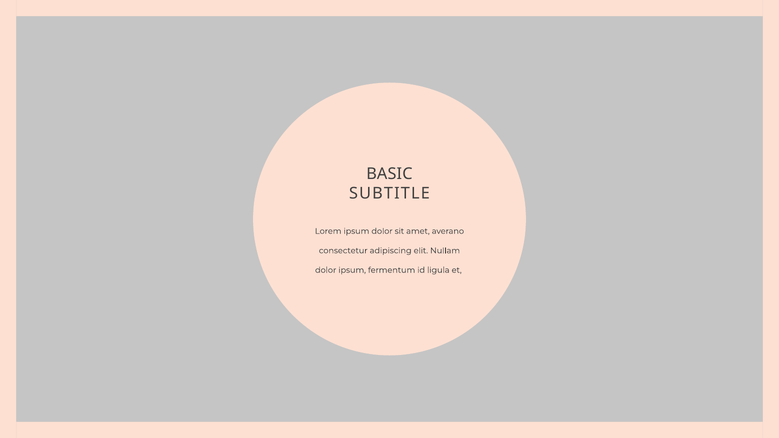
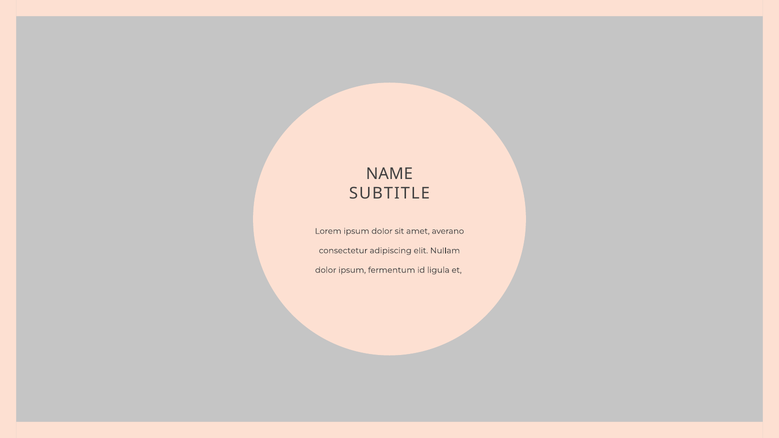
BASIC: BASIC -> NAME
